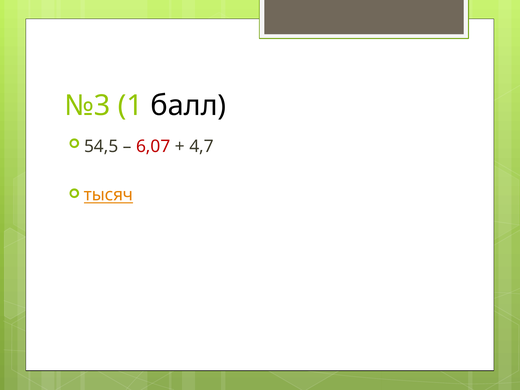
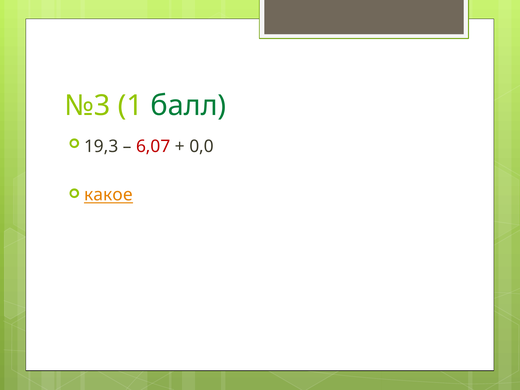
балл colour: black -> green
54,5: 54,5 -> 19,3
4,7: 4,7 -> 0,0
тысяч: тысяч -> какое
